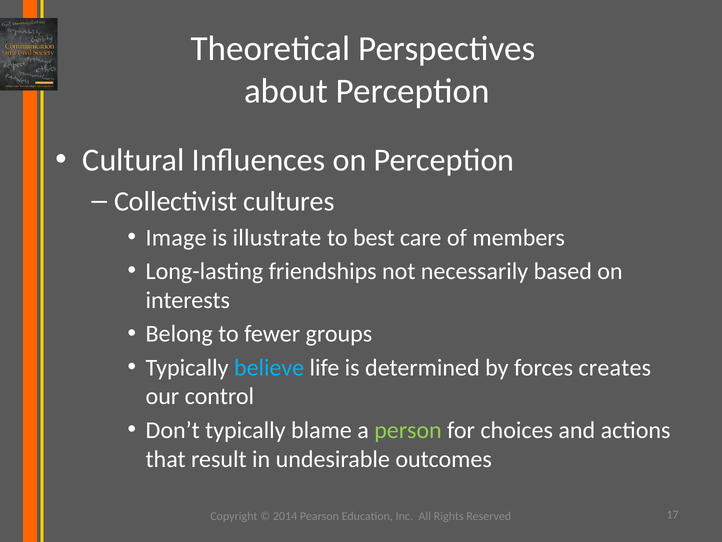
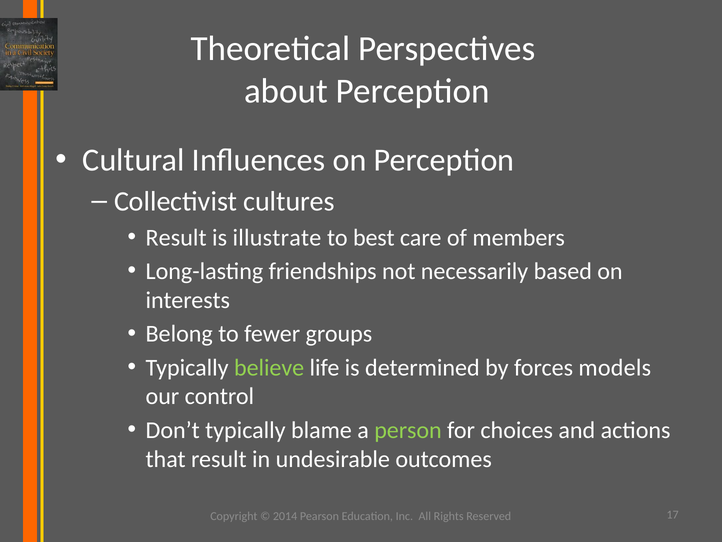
Image at (176, 237): Image -> Result
believe colour: light blue -> light green
creates: creates -> models
